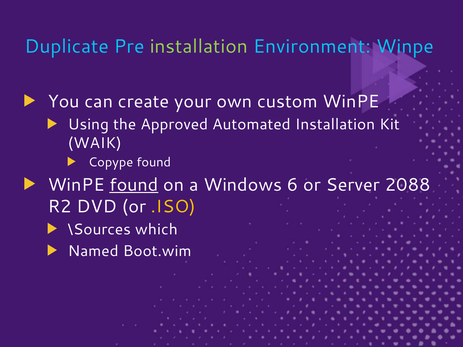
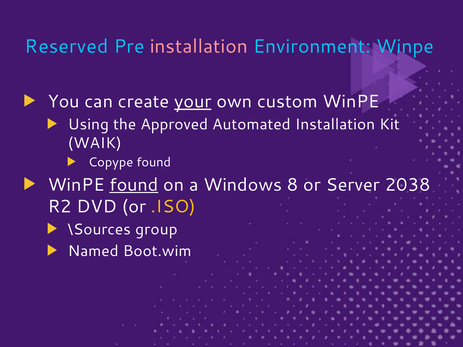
Duplicate: Duplicate -> Reserved
installation at (199, 47) colour: light green -> pink
your underline: none -> present
6: 6 -> 8
2088: 2088 -> 2038
which: which -> group
